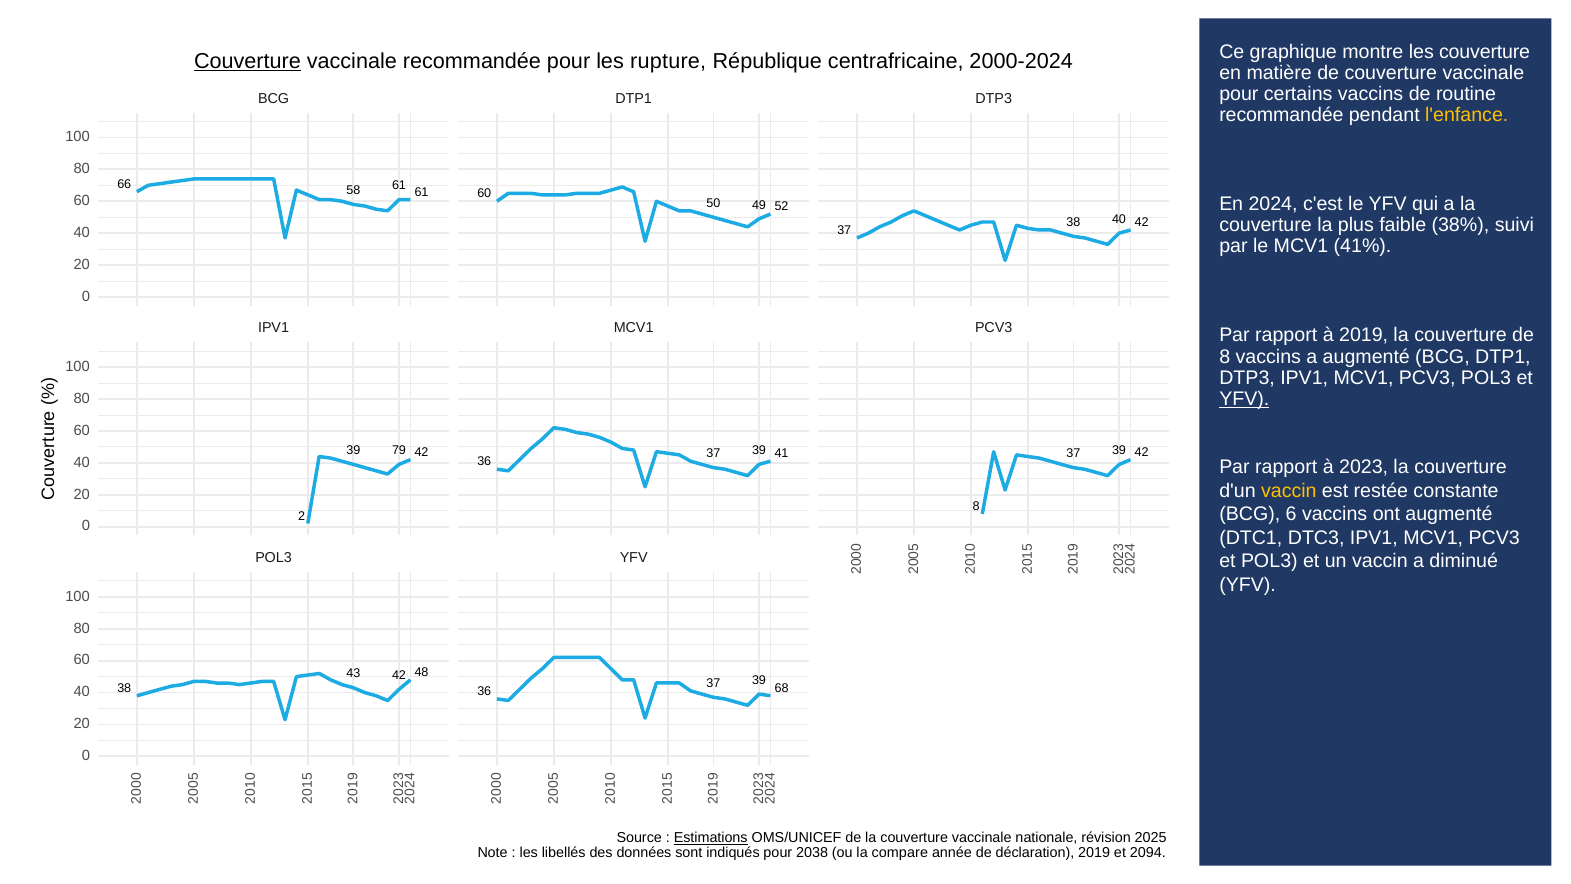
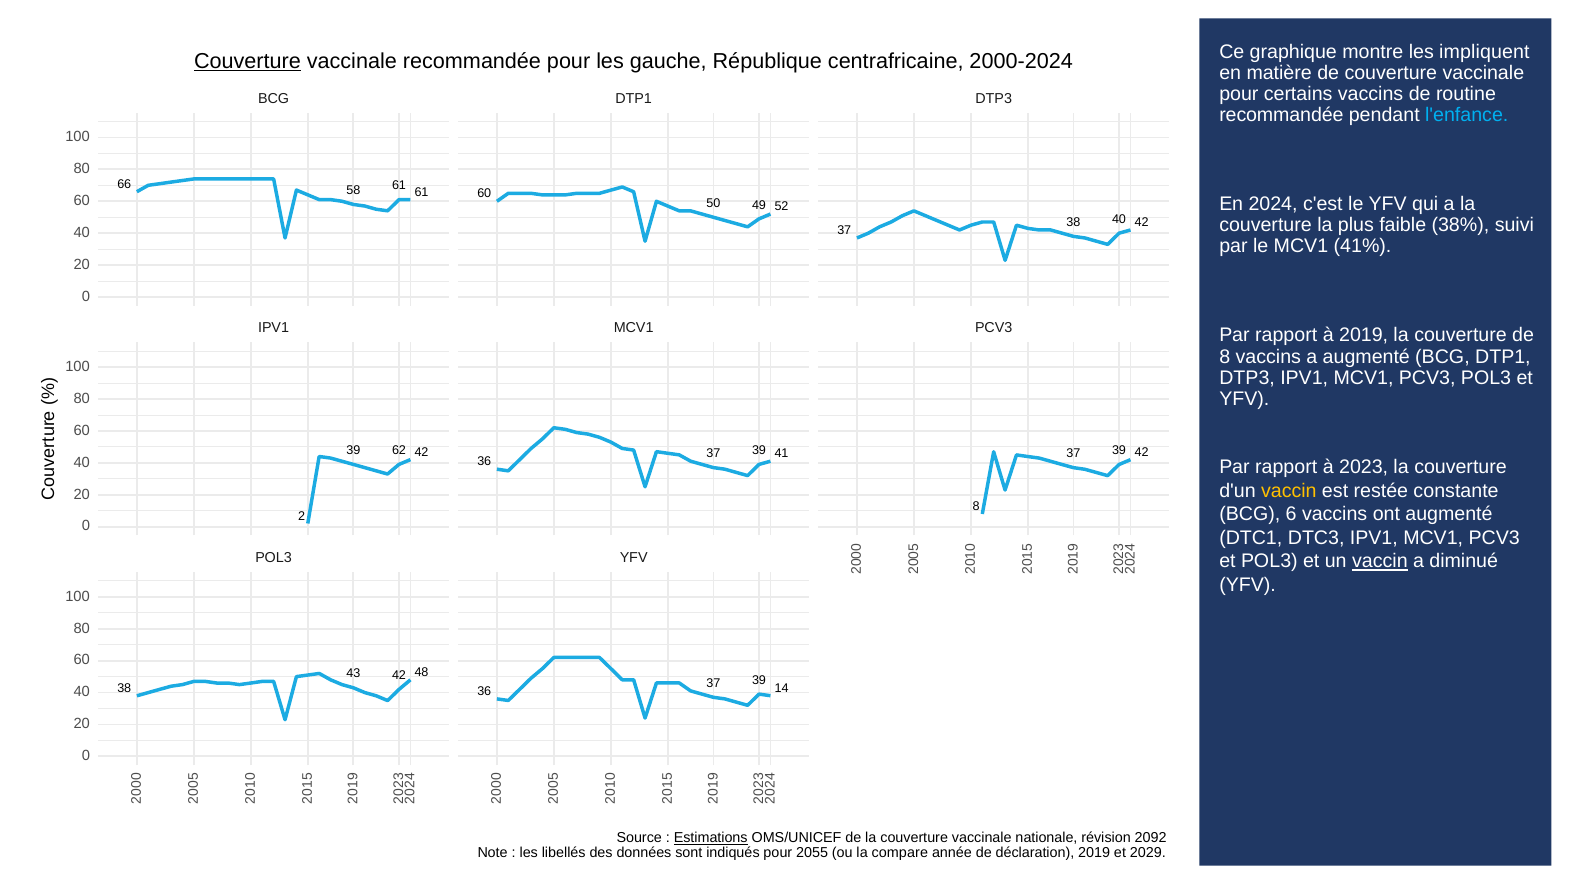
les couverture: couverture -> impliquent
rupture: rupture -> gauche
l'enfance colour: yellow -> light blue
YFV at (1244, 399) underline: present -> none
79: 79 -> 62
vaccin at (1380, 561) underline: none -> present
68: 68 -> 14
2025: 2025 -> 2092
2038: 2038 -> 2055
2094: 2094 -> 2029
